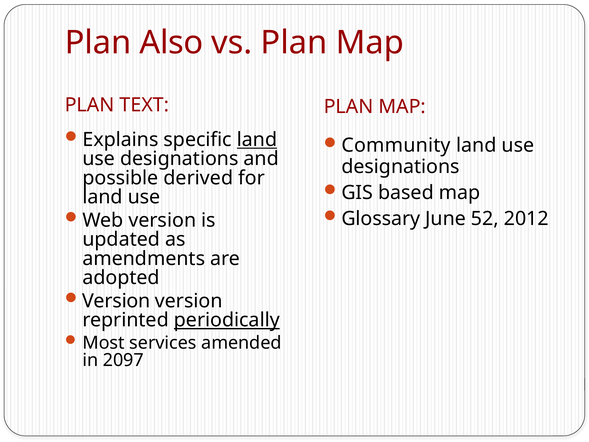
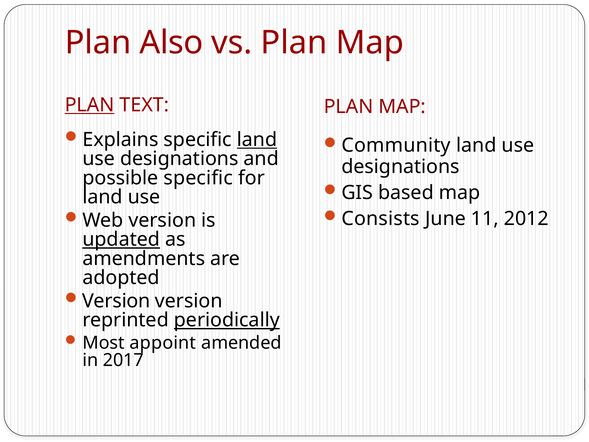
PLAN at (90, 105) underline: none -> present
possible derived: derived -> specific
Glossary: Glossary -> Consists
52: 52 -> 11
updated underline: none -> present
services: services -> appoint
2097: 2097 -> 2017
